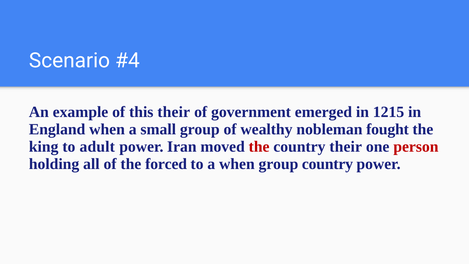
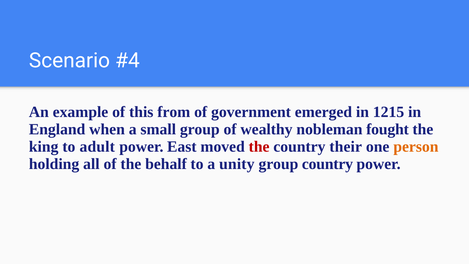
this their: their -> from
Iran: Iran -> East
person colour: red -> orange
forced: forced -> behalf
a when: when -> unity
